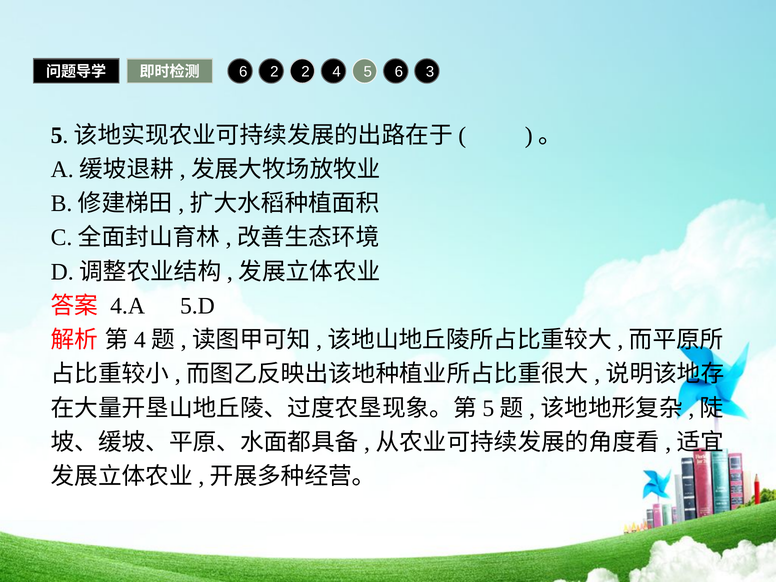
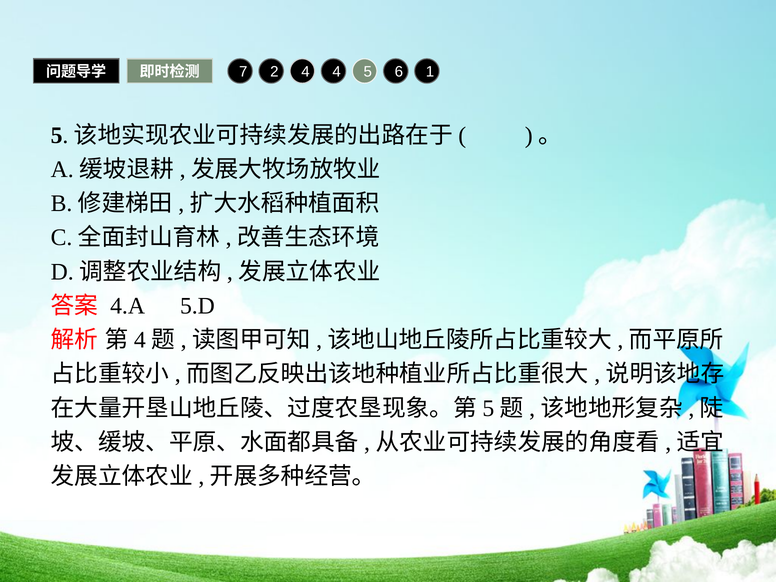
6 at (243, 72): 6 -> 7
2 2: 2 -> 4
3: 3 -> 1
